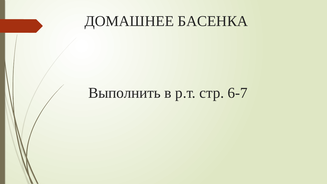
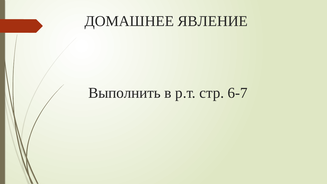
БАСЕНКА: БАСЕНКА -> ЯВЛЕНИЕ
